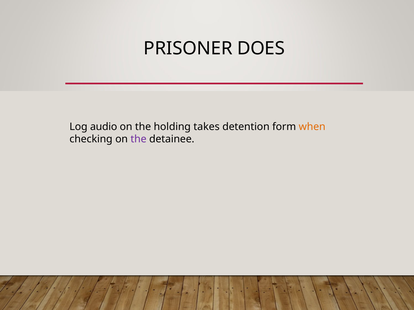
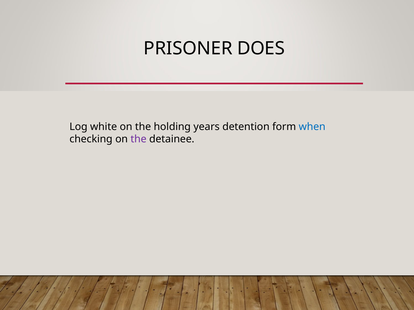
audio: audio -> white
takes: takes -> years
when colour: orange -> blue
